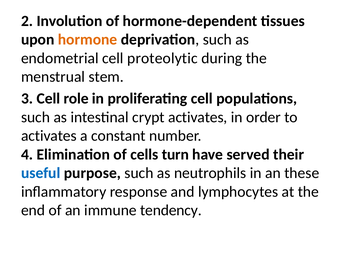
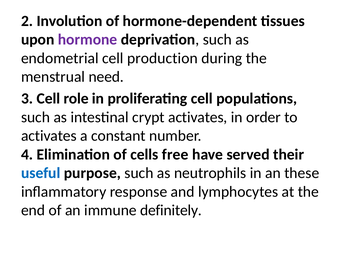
hormone colour: orange -> purple
proteolytic: proteolytic -> production
stem: stem -> need
turn: turn -> free
tendency: tendency -> definitely
